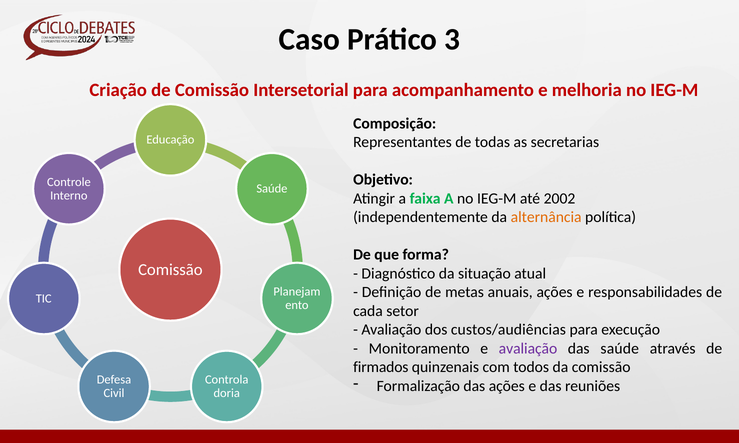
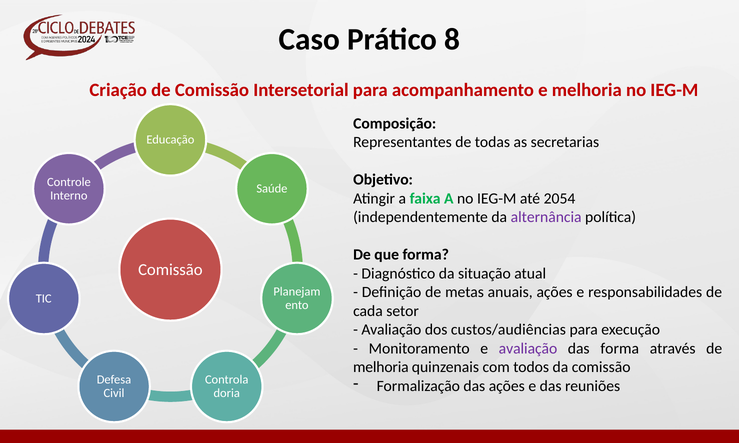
3: 3 -> 8
2002: 2002 -> 2054
alternância colour: orange -> purple
das saúde: saúde -> forma
firmados at (381, 368): firmados -> melhoria
